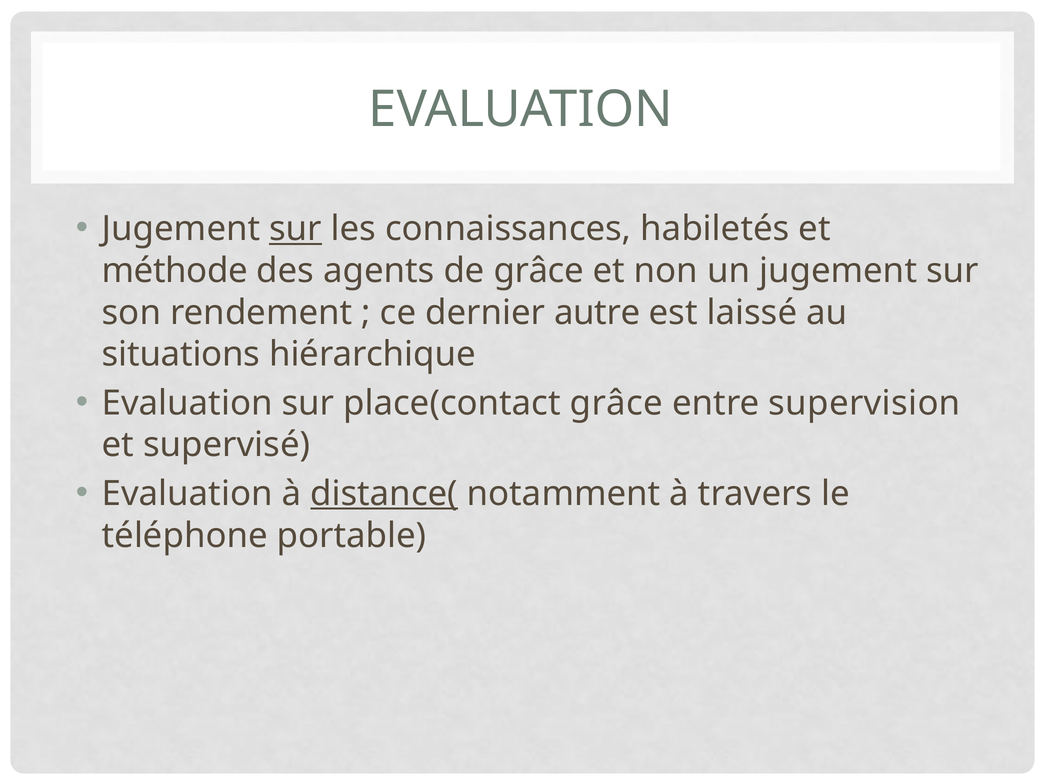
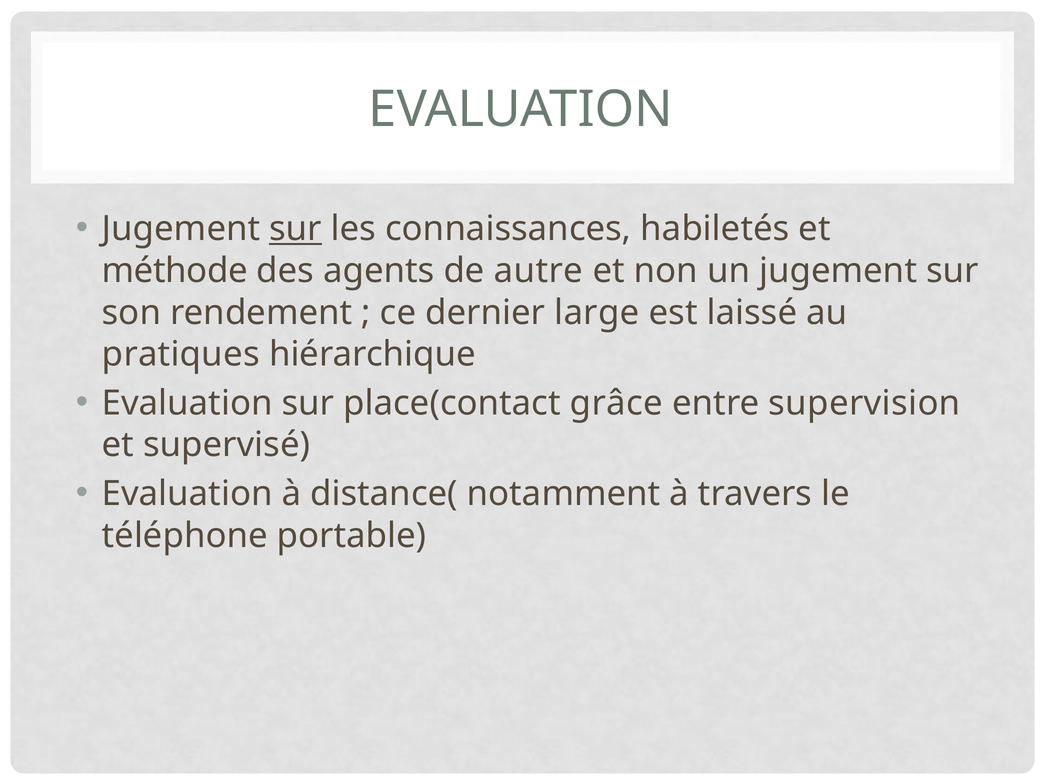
de grâce: grâce -> autre
autre: autre -> large
situations: situations -> pratiques
distance( underline: present -> none
